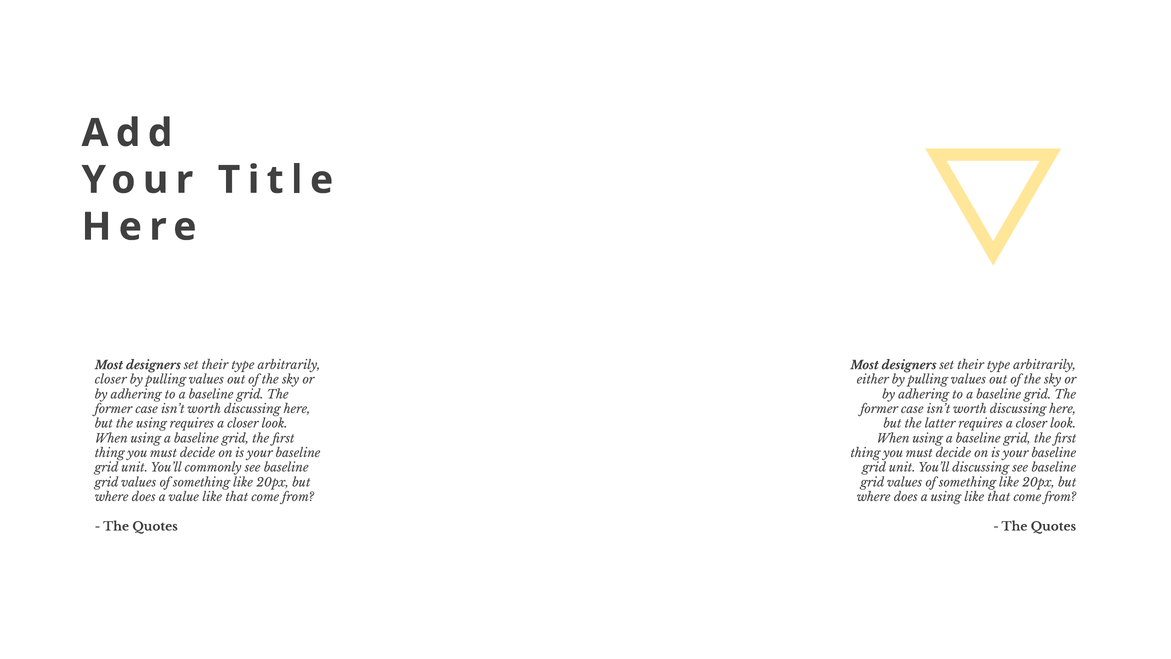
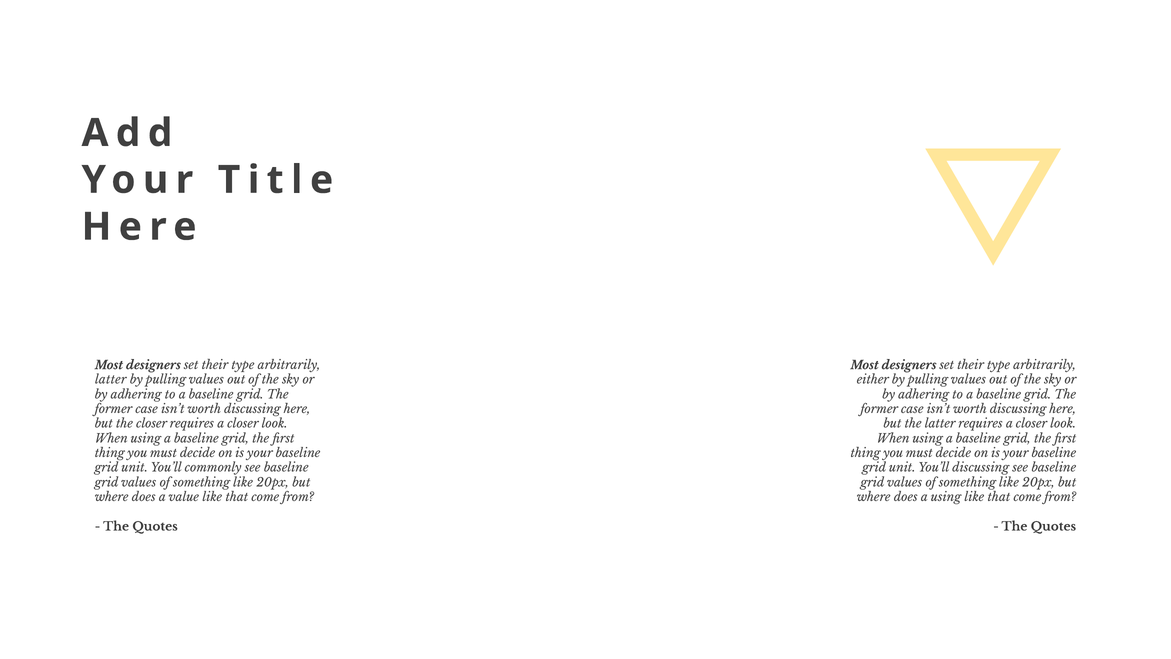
closer at (111, 380): closer -> latter
the using: using -> closer
